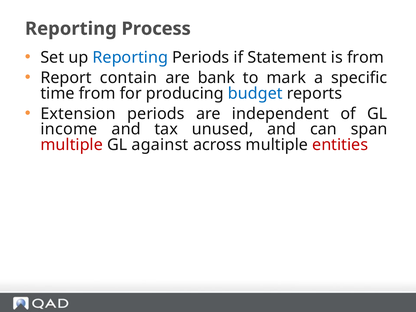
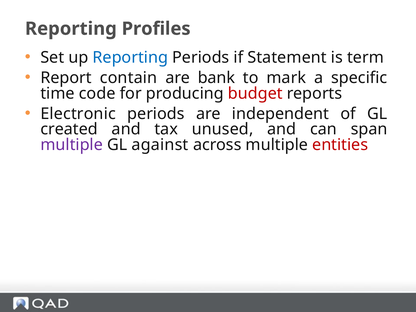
Process: Process -> Profiles
is from: from -> term
time from: from -> code
budget colour: blue -> red
Extension: Extension -> Electronic
income: income -> created
multiple at (72, 145) colour: red -> purple
